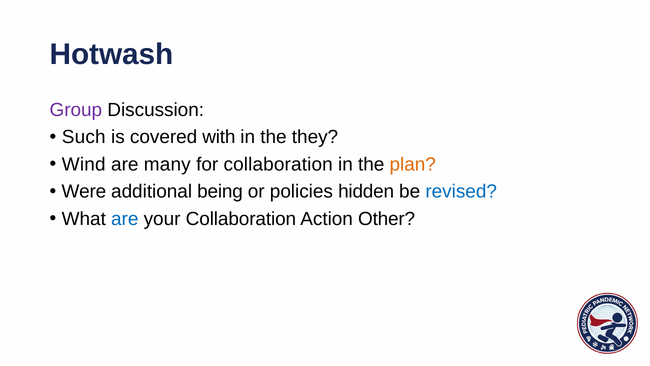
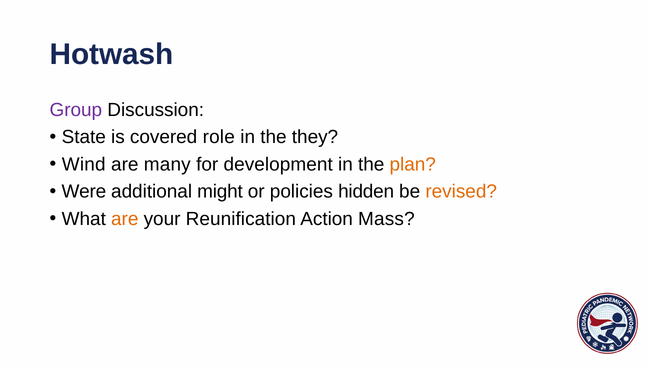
Such: Such -> State
with: with -> role
for collaboration: collaboration -> development
being: being -> might
revised colour: blue -> orange
are at (125, 219) colour: blue -> orange
your Collaboration: Collaboration -> Reunification
Other: Other -> Mass
